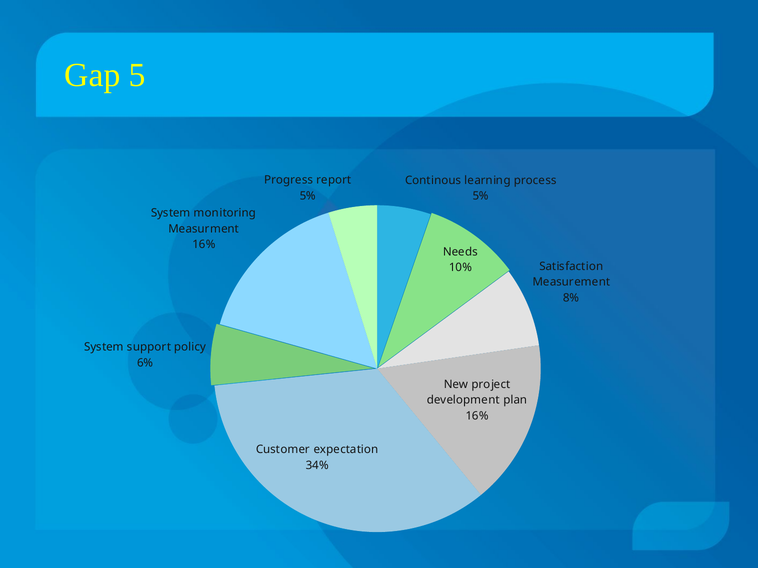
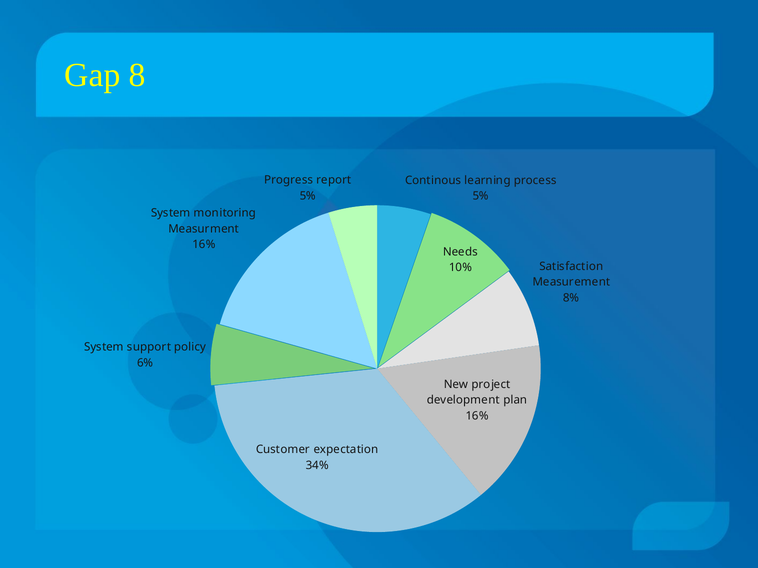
5: 5 -> 8
